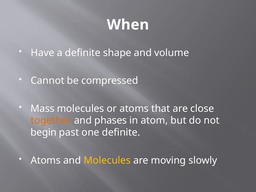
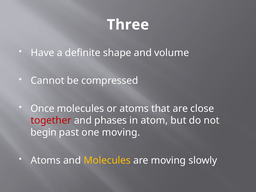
When: When -> Three
Mass: Mass -> Once
together colour: orange -> red
one definite: definite -> moving
